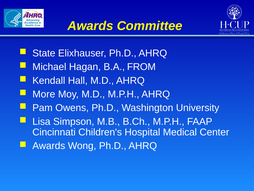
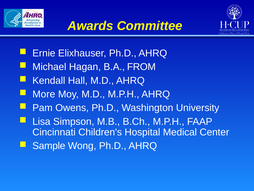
State: State -> Ernie
Awards at (49, 146): Awards -> Sample
